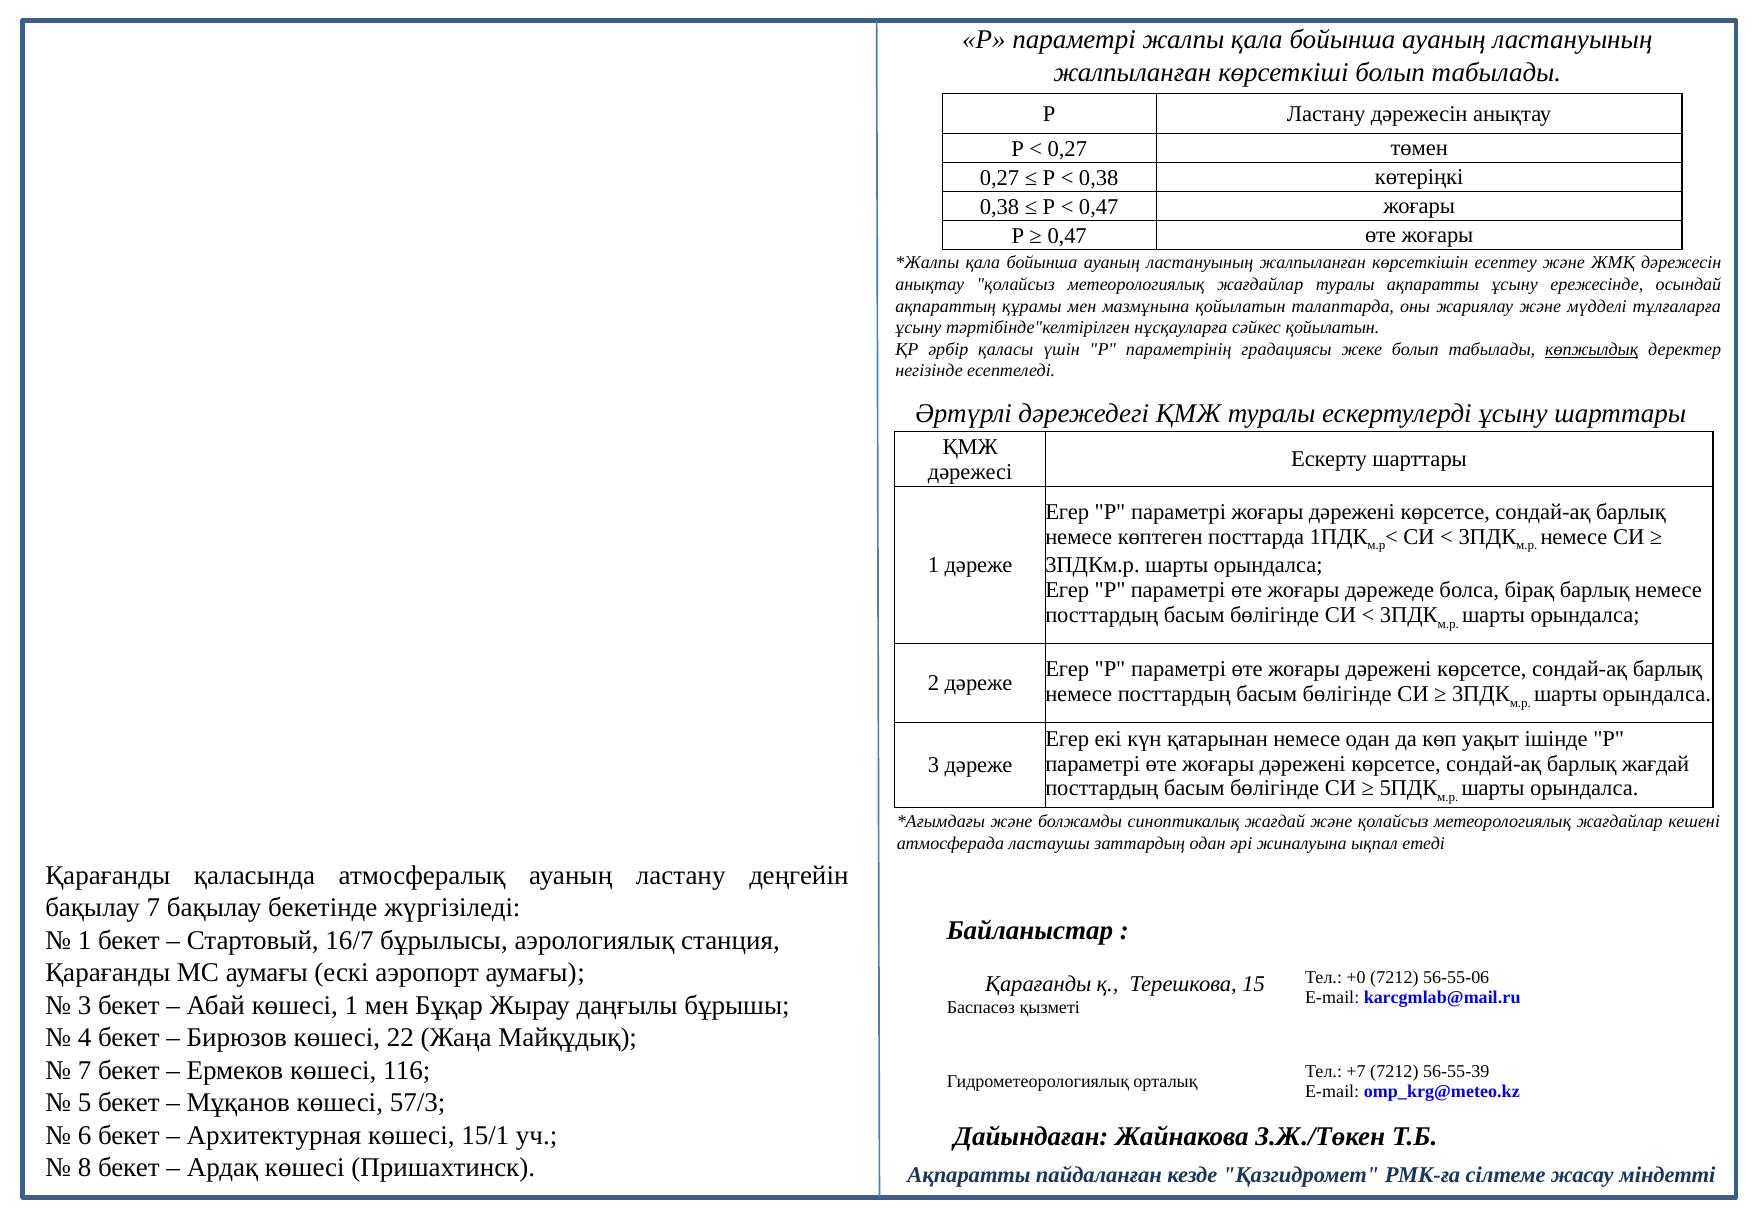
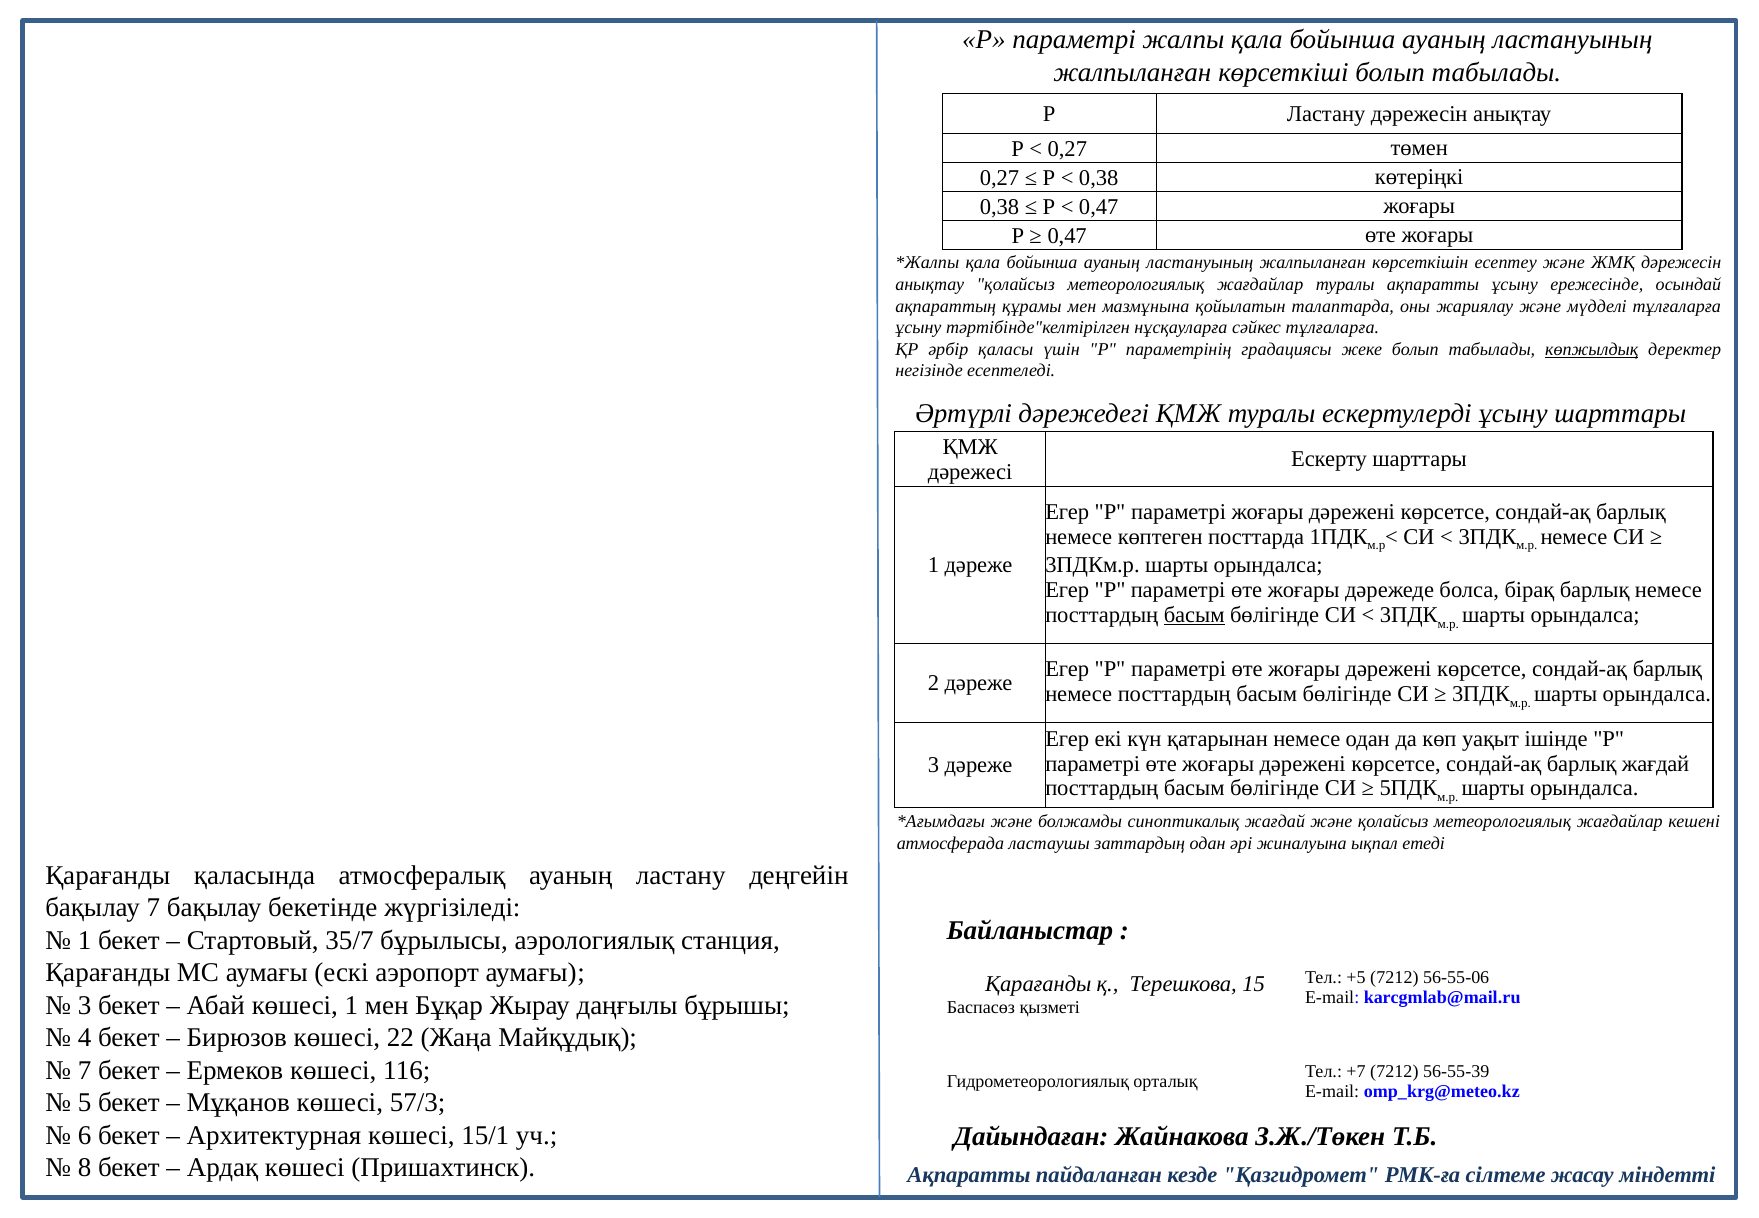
сәйкес қойылатын: қойылатын -> тұлғаларға
басым at (1194, 615) underline: none -> present
16/7: 16/7 -> 35/7
+0: +0 -> +5
